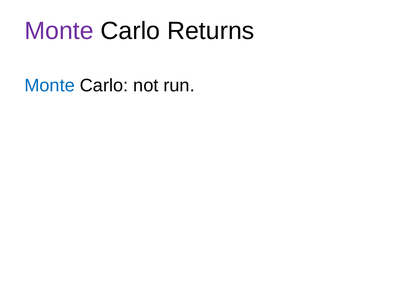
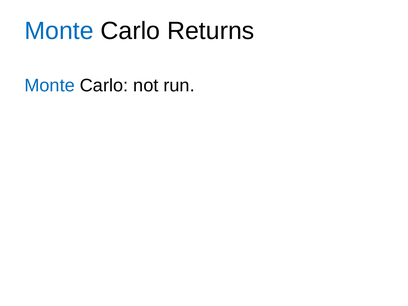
Monte at (59, 31) colour: purple -> blue
